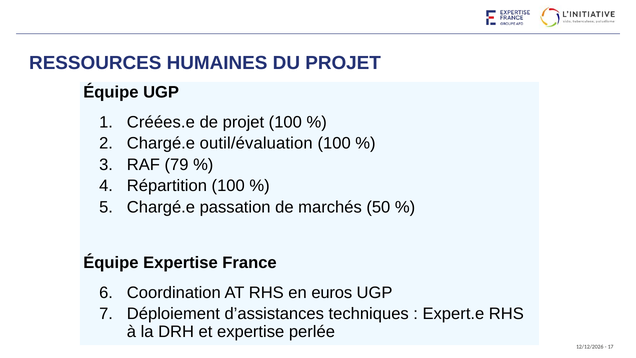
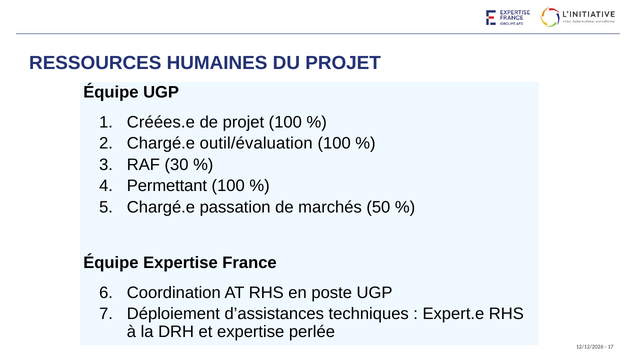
79: 79 -> 30
Répartition: Répartition -> Permettant
euros: euros -> poste
